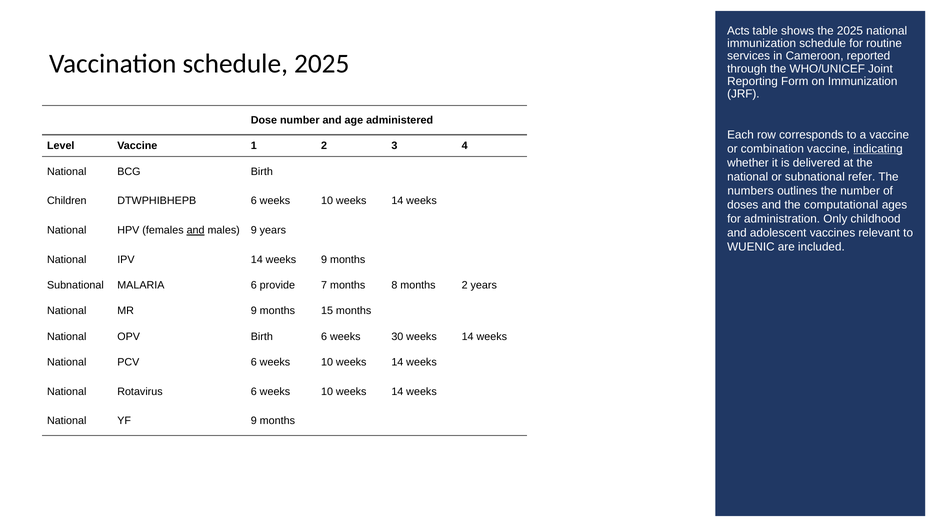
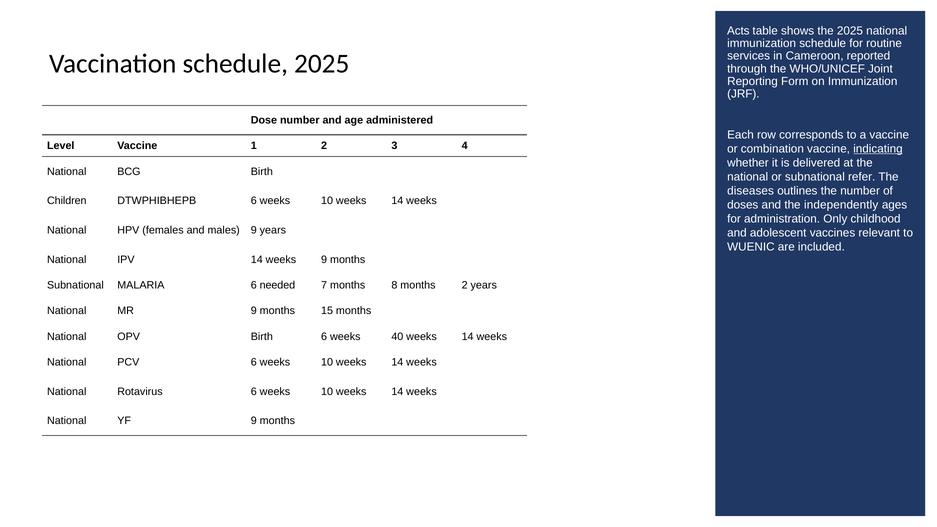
numbers: numbers -> diseases
computational: computational -> independently
and at (196, 230) underline: present -> none
provide: provide -> needed
30: 30 -> 40
